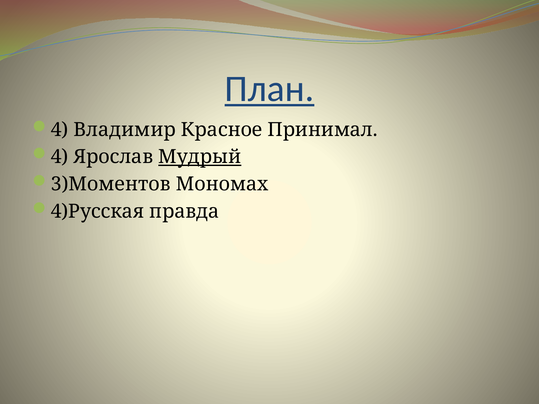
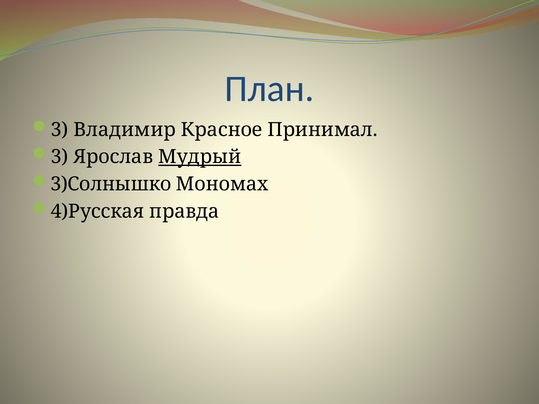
План underline: present -> none
4 at (60, 130): 4 -> 3
4 at (60, 157): 4 -> 3
3)Моментов: 3)Моментов -> 3)Солнышко
